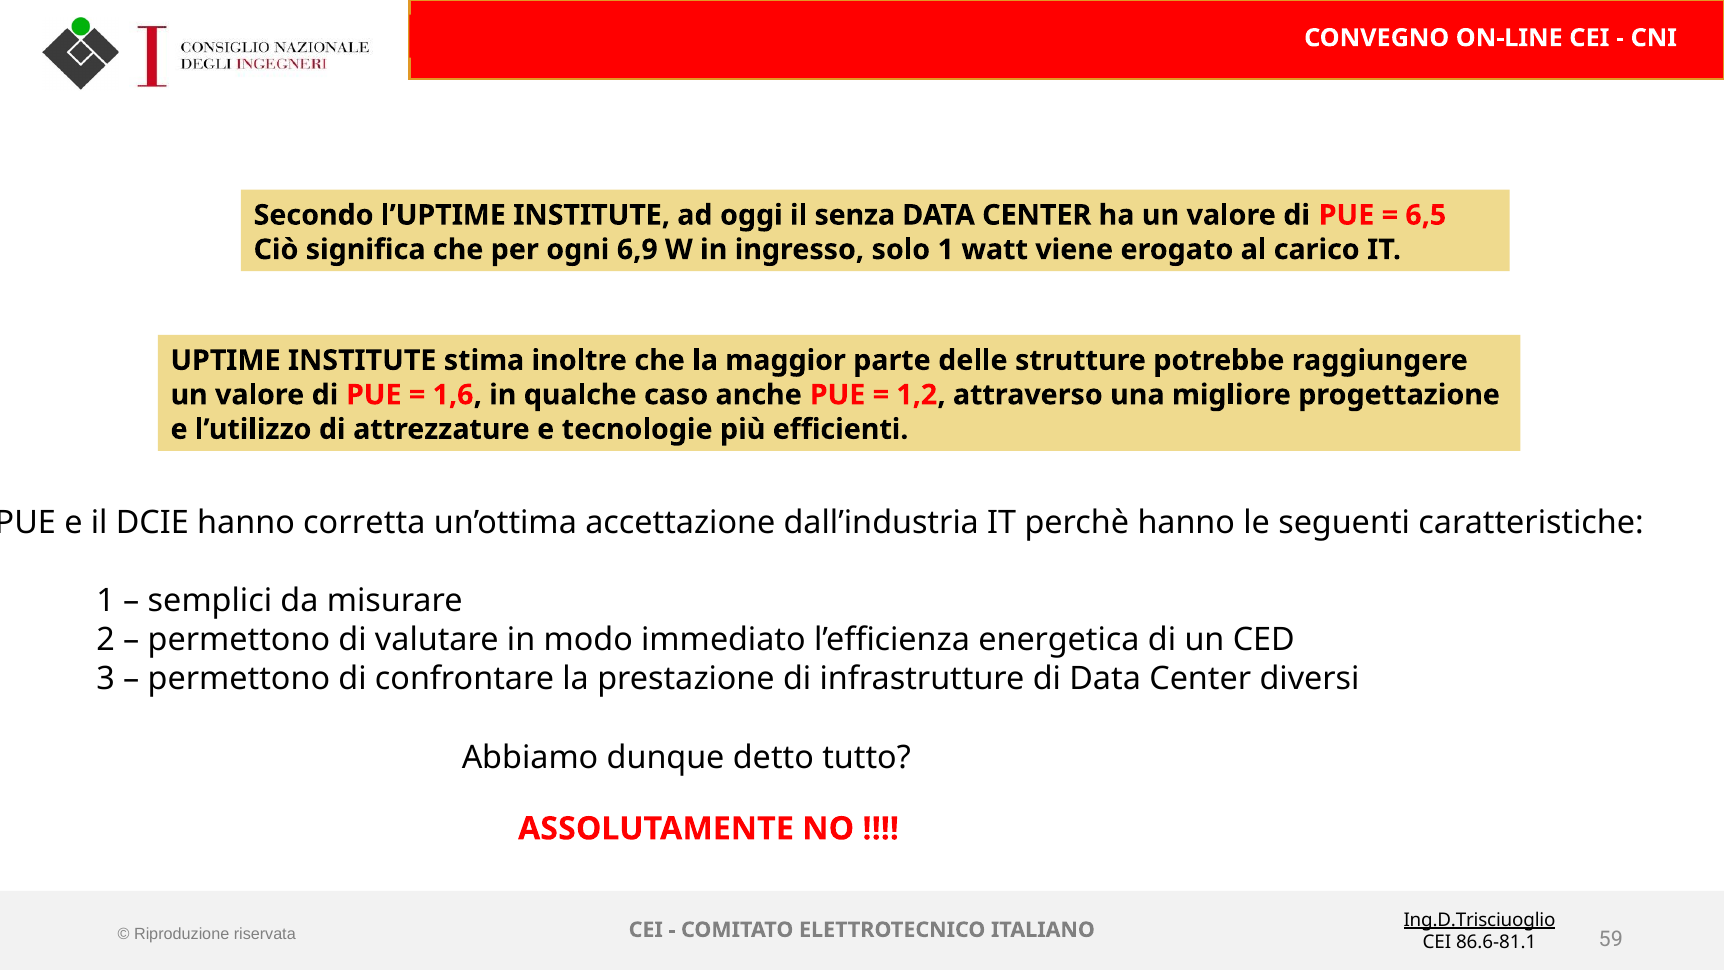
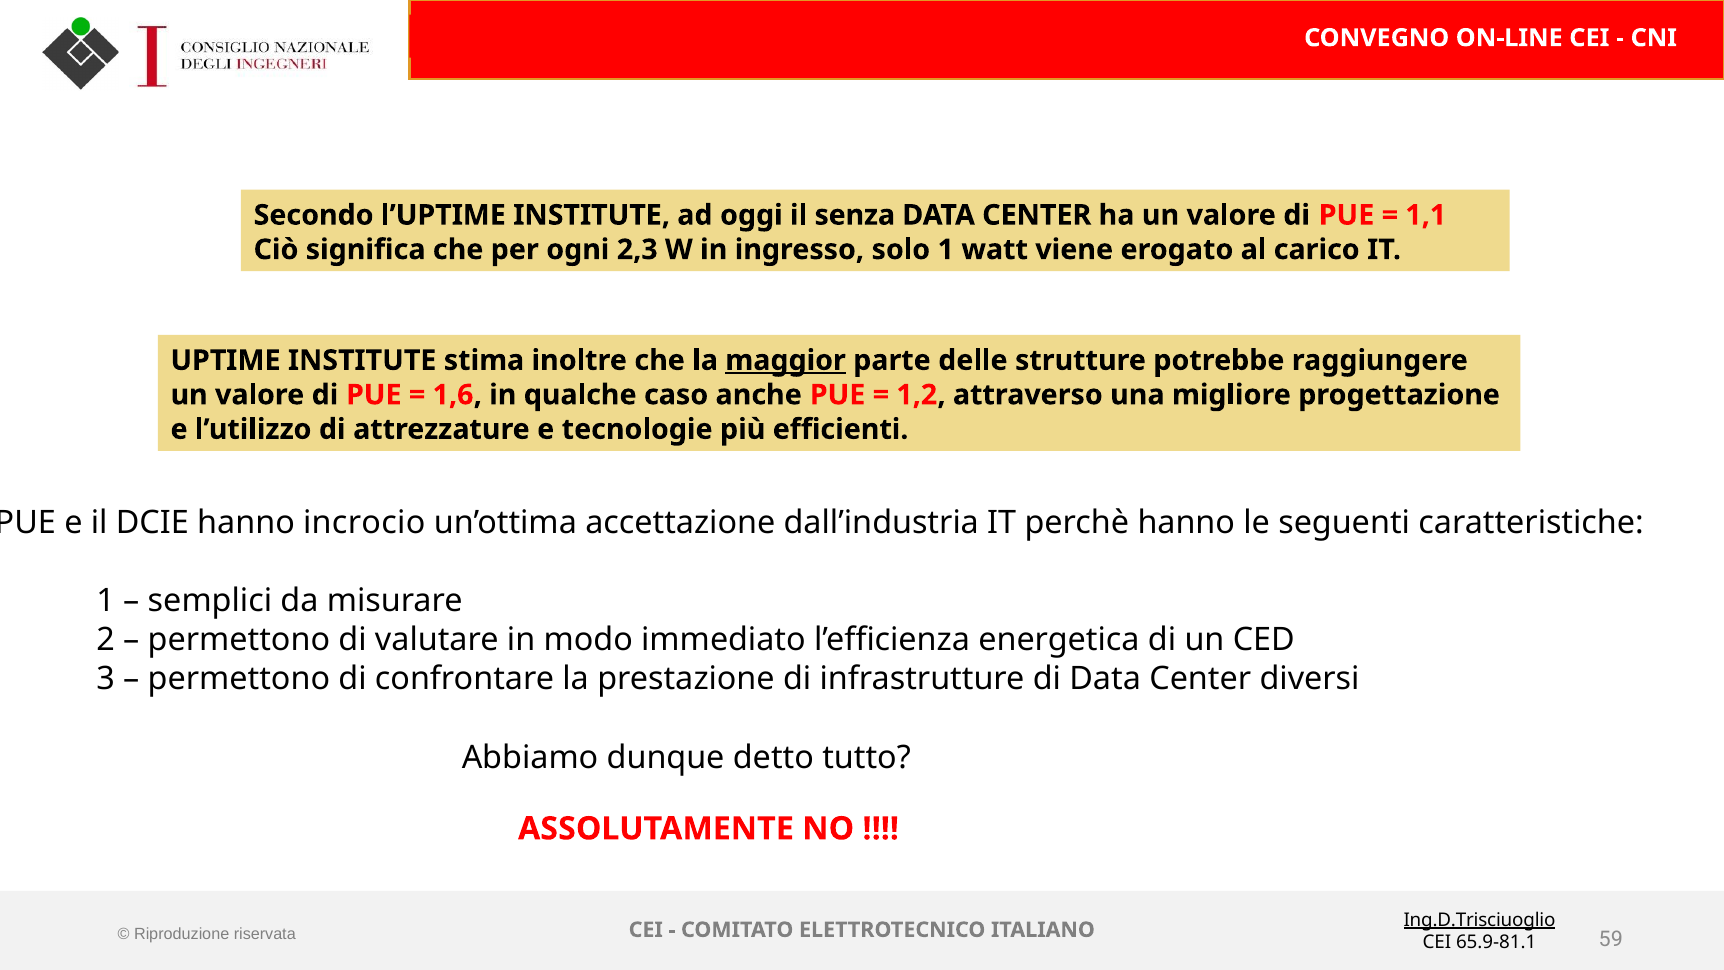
6,5: 6,5 -> 1,1
6,9: 6,9 -> 2,3
maggior underline: none -> present
corretta: corretta -> incrocio
86.6-81.1: 86.6-81.1 -> 65.9-81.1
